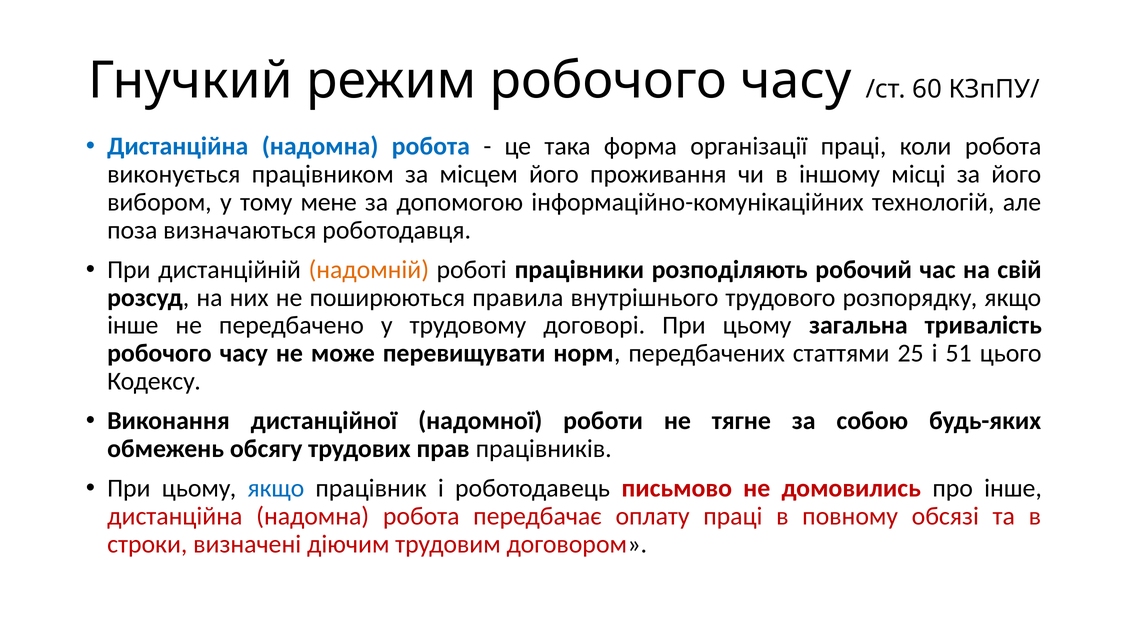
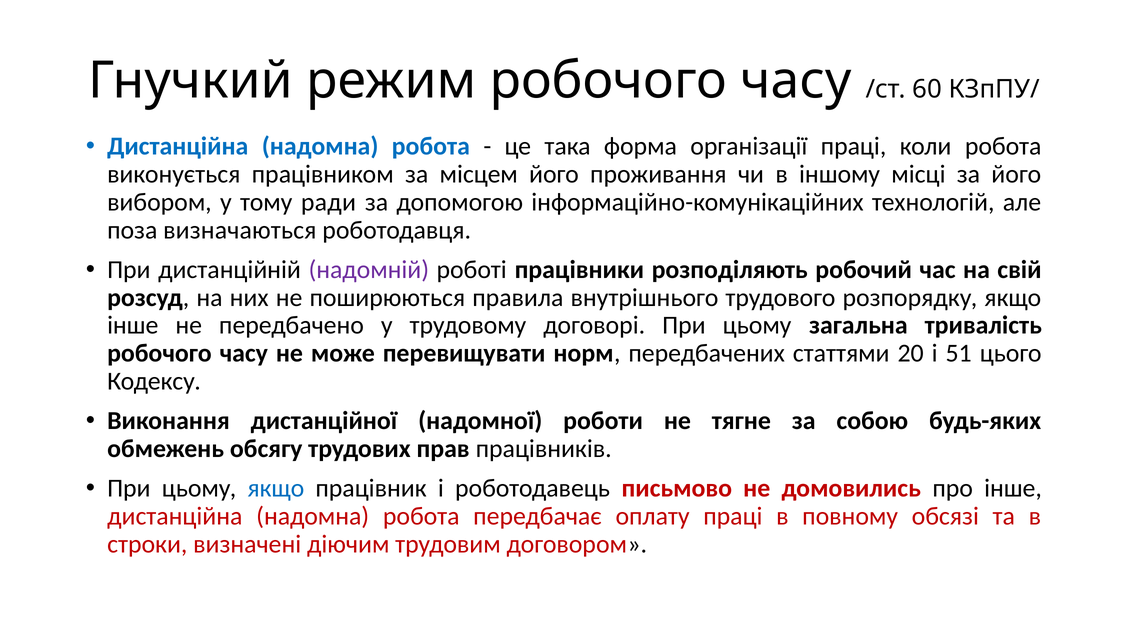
мене: мене -> ради
надомній colour: orange -> purple
25: 25 -> 20
